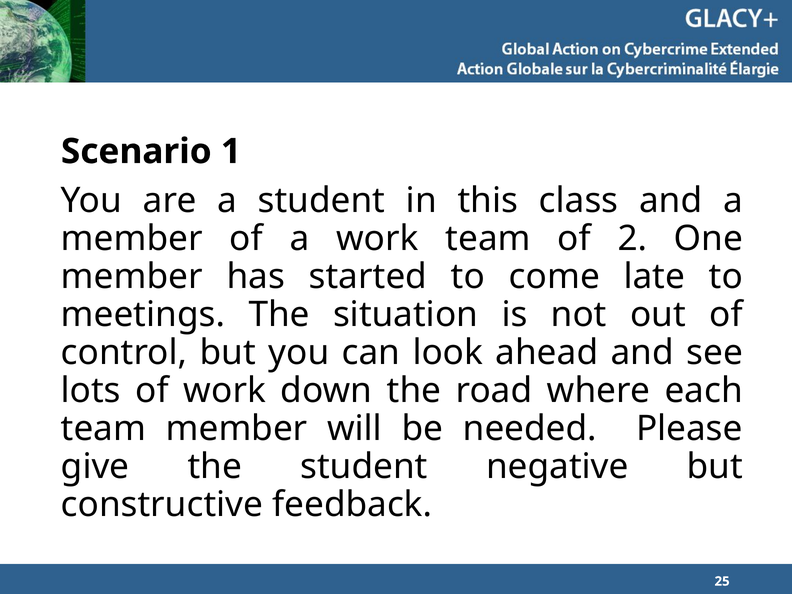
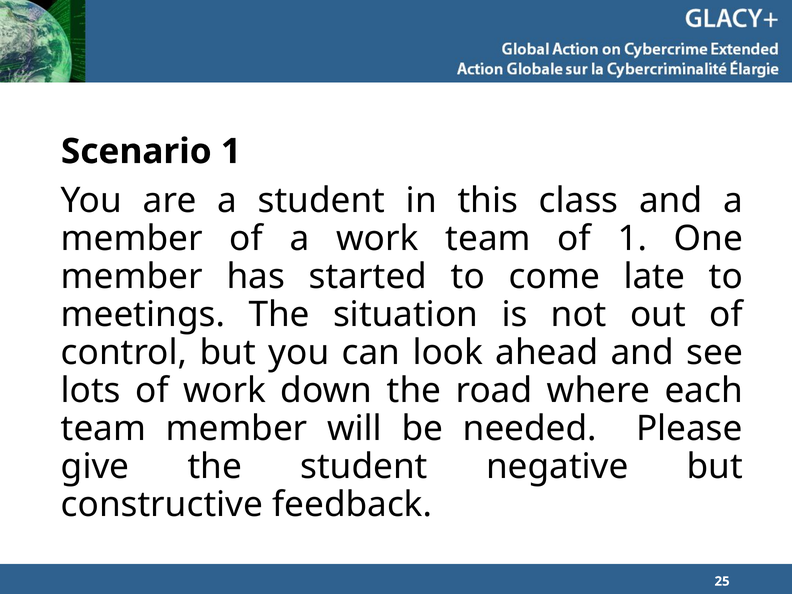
of 2: 2 -> 1
